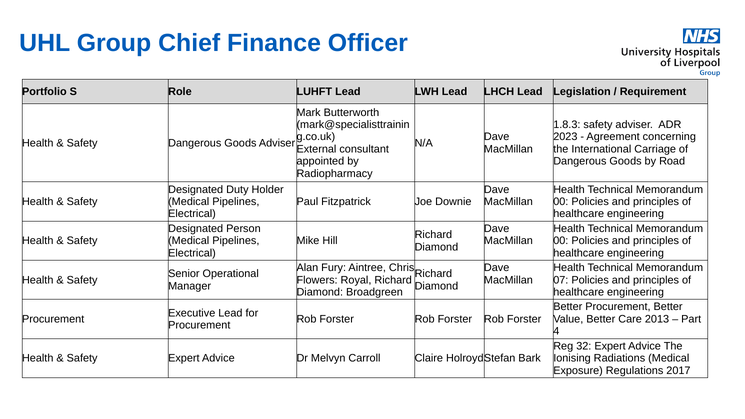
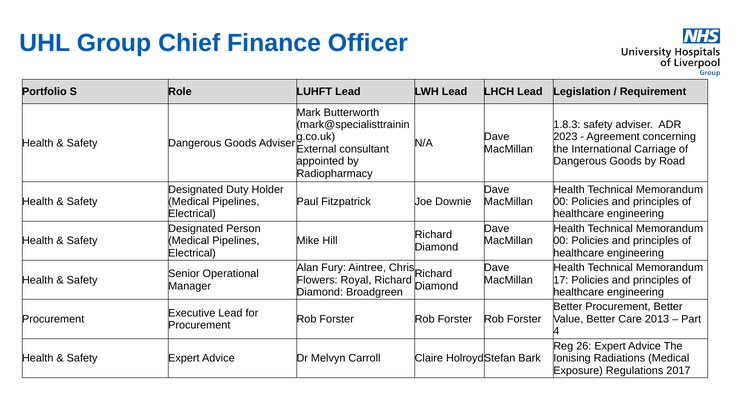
07: 07 -> 17
32: 32 -> 26
